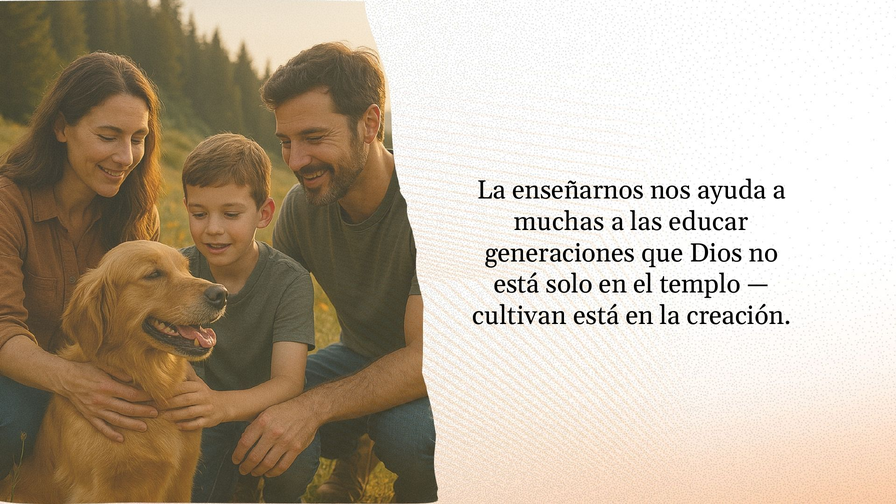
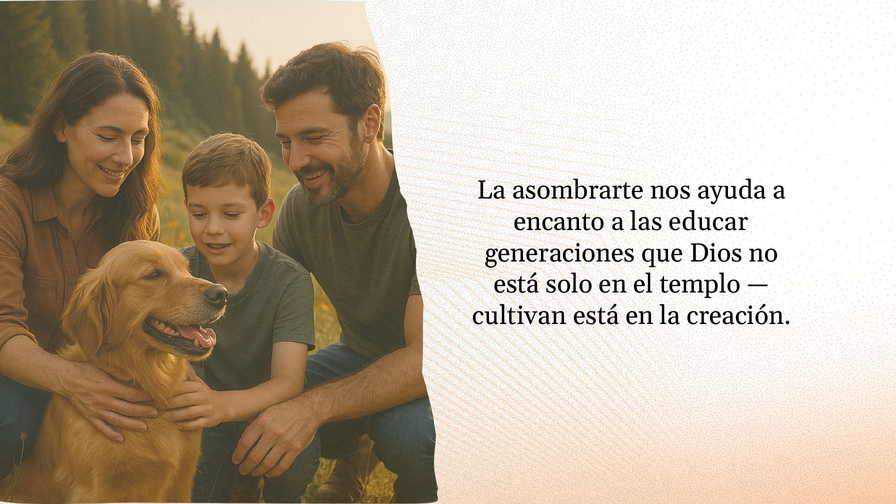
enseñarnos: enseñarnos -> asombrarte
muchas: muchas -> encanto
